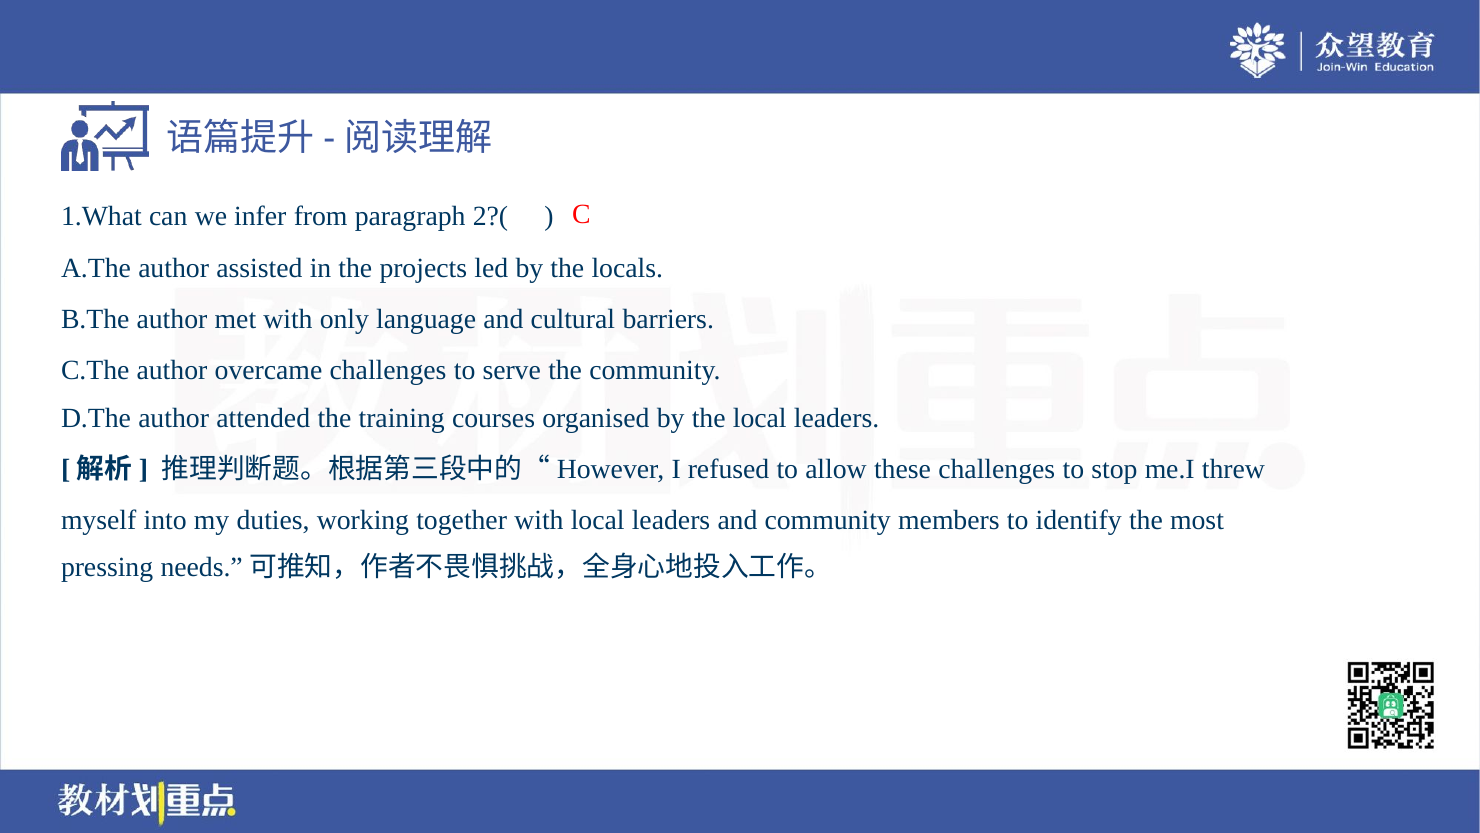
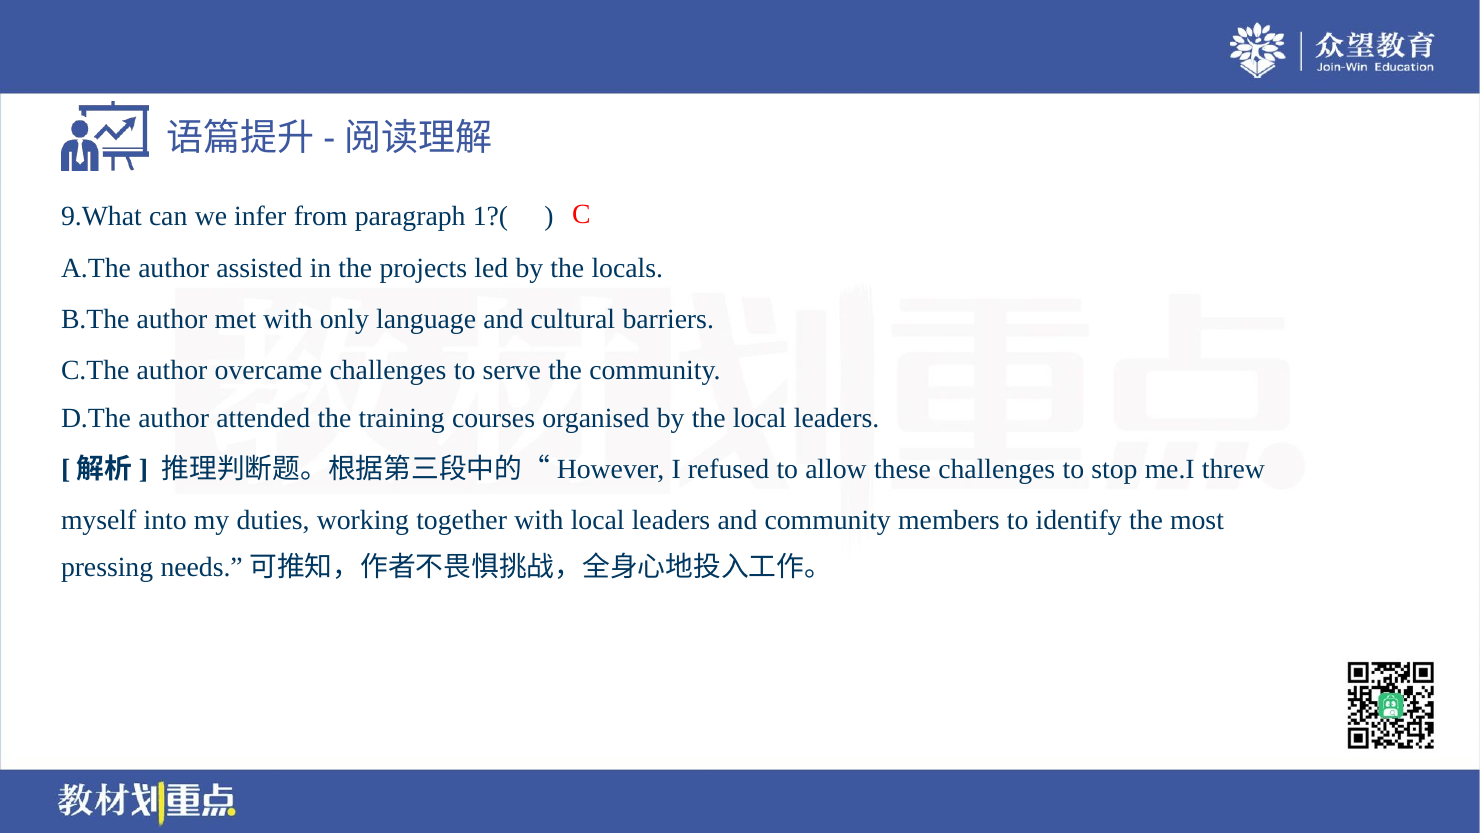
1.What: 1.What -> 9.What
2?(: 2?( -> 1?(
